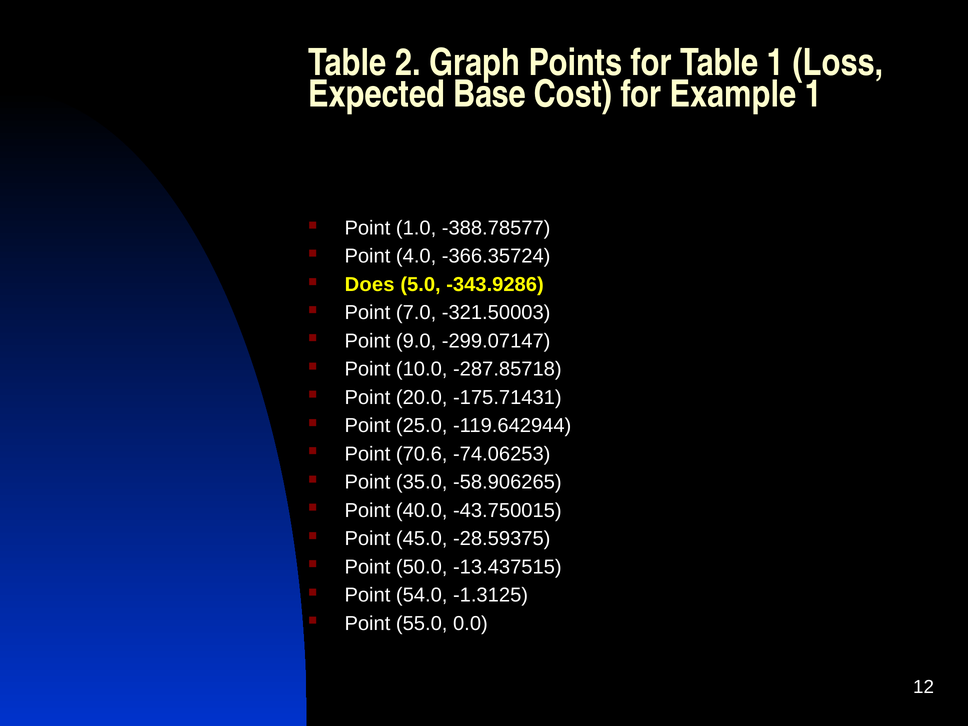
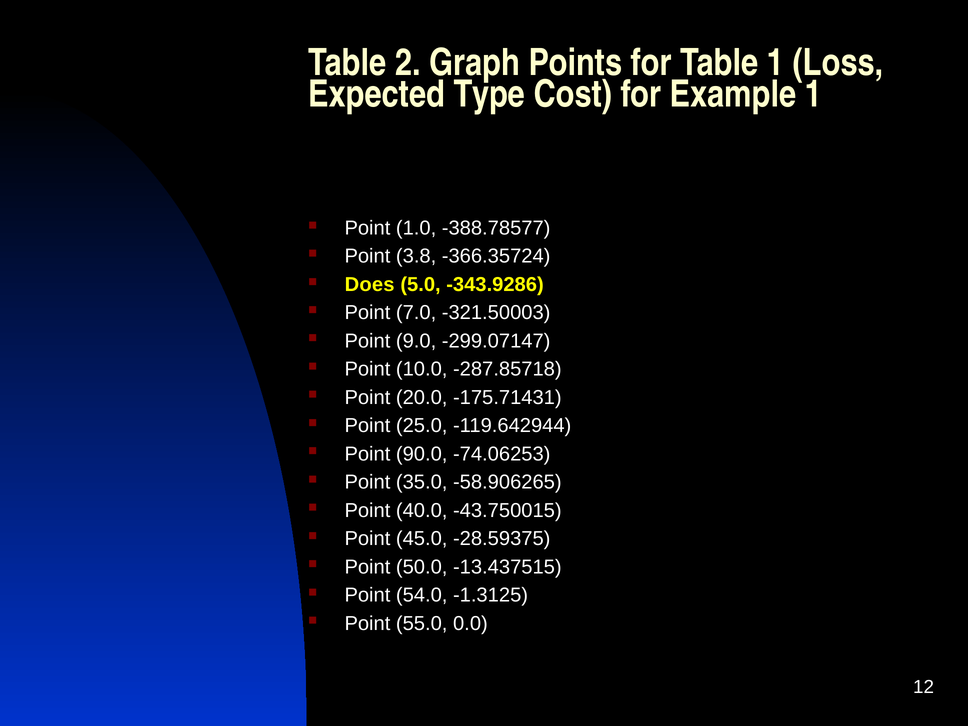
Base: Base -> Type
4.0: 4.0 -> 3.8
70.6: 70.6 -> 90.0
